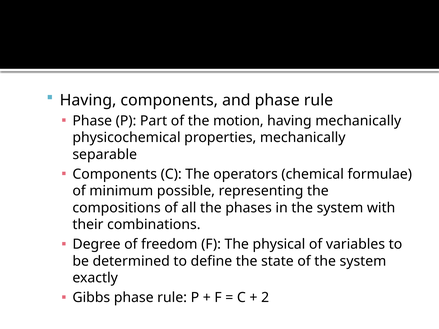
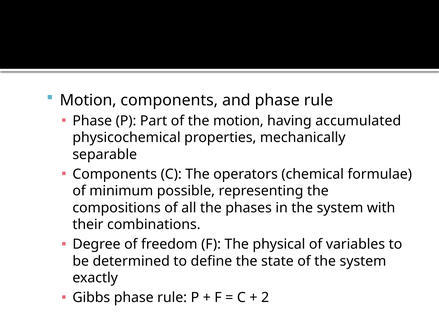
Having at (88, 100): Having -> Motion
having mechanically: mechanically -> accumulated
